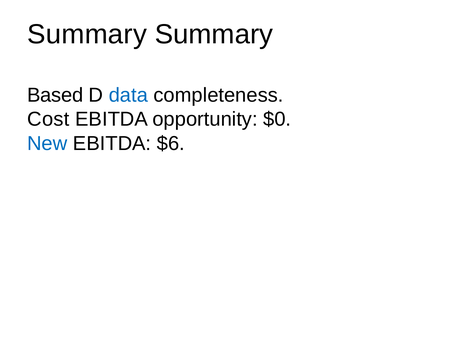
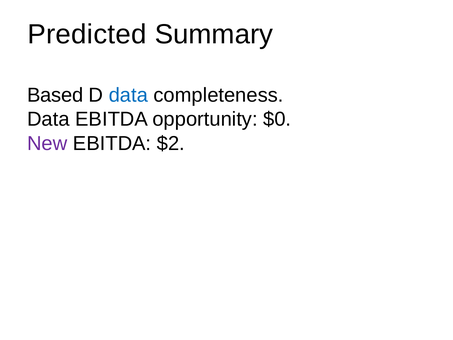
Summary at (87, 34): Summary -> Predicted
Cost at (48, 119): Cost -> Data
New colour: blue -> purple
$6: $6 -> $2
